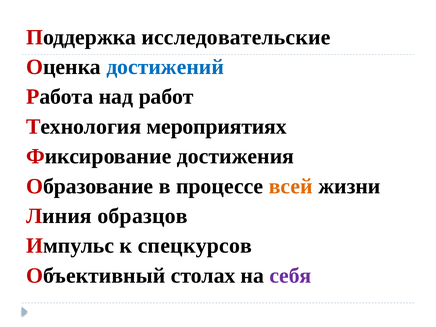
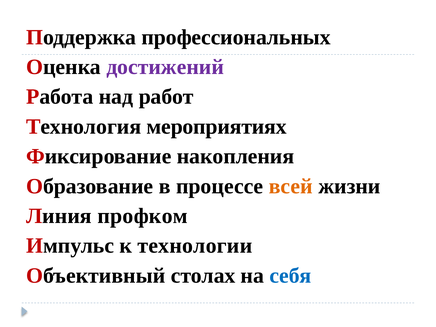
исследовательские: исследовательские -> профессиональных
достижений colour: blue -> purple
достижения: достижения -> накопления
образцов: образцов -> профком
спецкурсов: спецкурсов -> технологии
себя colour: purple -> blue
